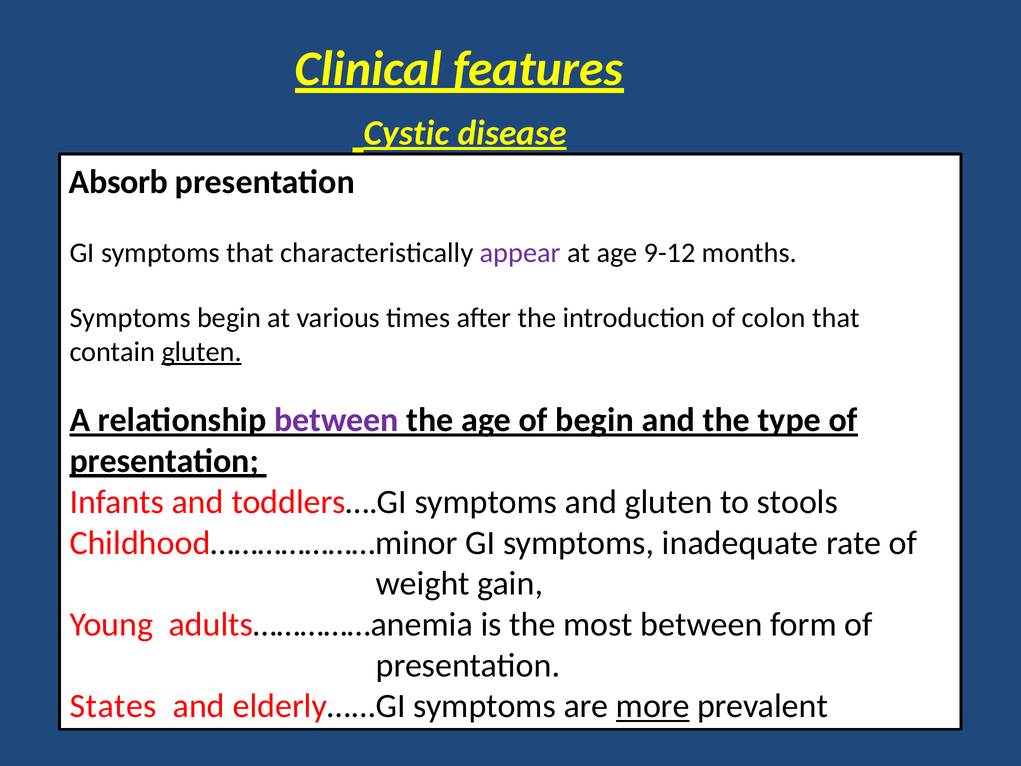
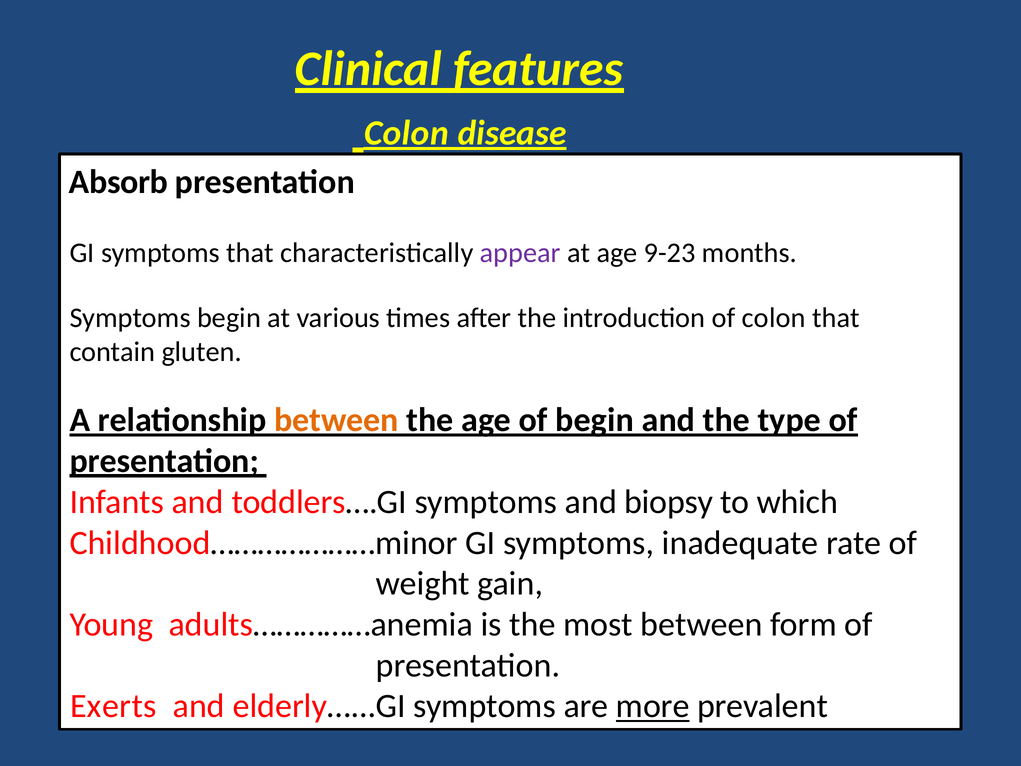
Cystic at (406, 133): Cystic -> Colon
9-12: 9-12 -> 9-23
gluten at (202, 352) underline: present -> none
between at (336, 420) colour: purple -> orange
and gluten: gluten -> biopsy
stools: stools -> which
States: States -> Exerts
